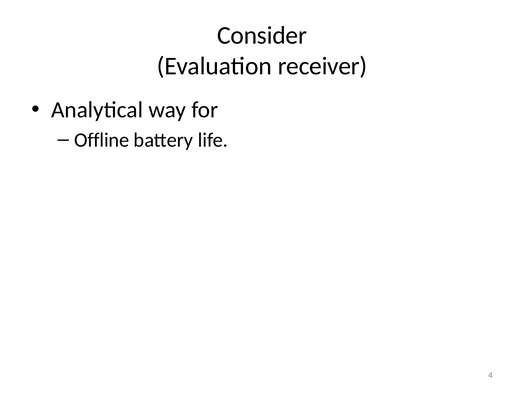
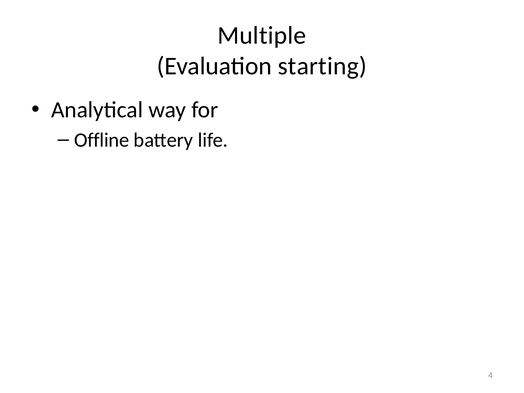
Consider: Consider -> Multiple
receiver: receiver -> starting
